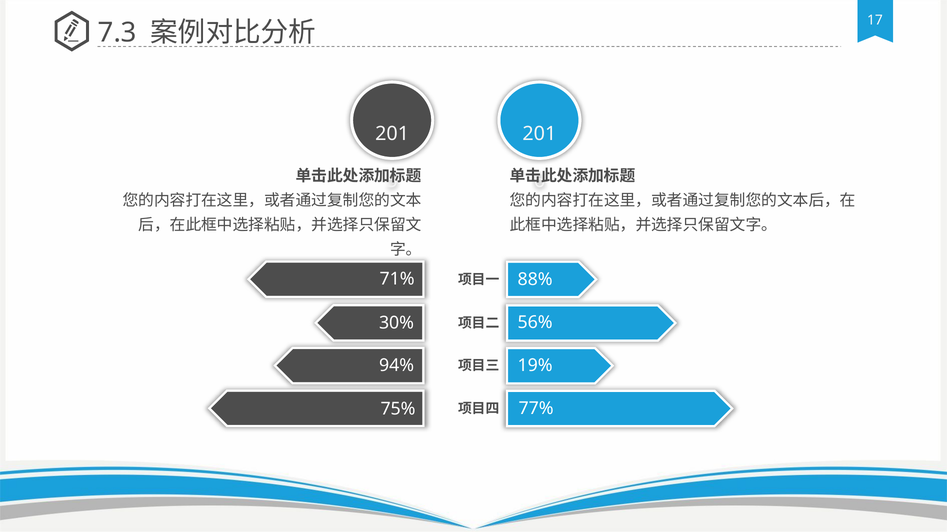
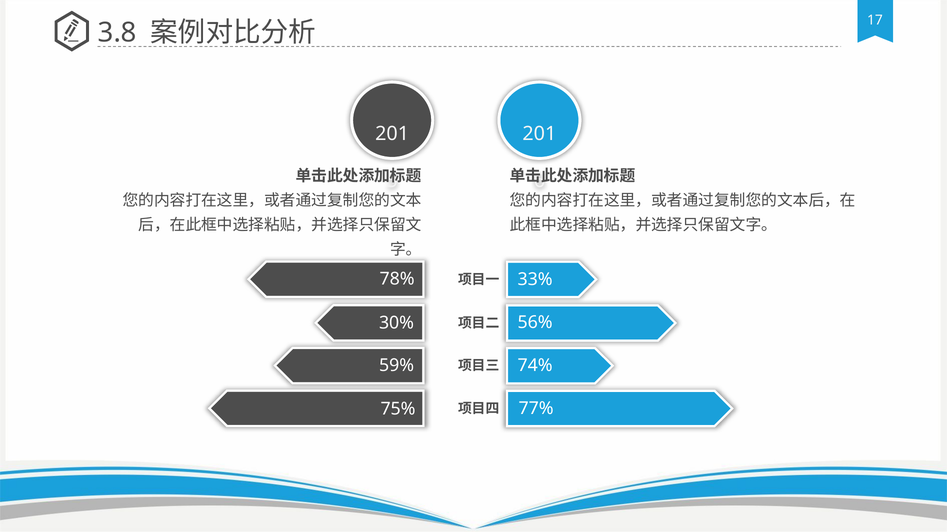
7.3: 7.3 -> 3.8
71%: 71% -> 78%
88%: 88% -> 33%
94%: 94% -> 59%
19%: 19% -> 74%
